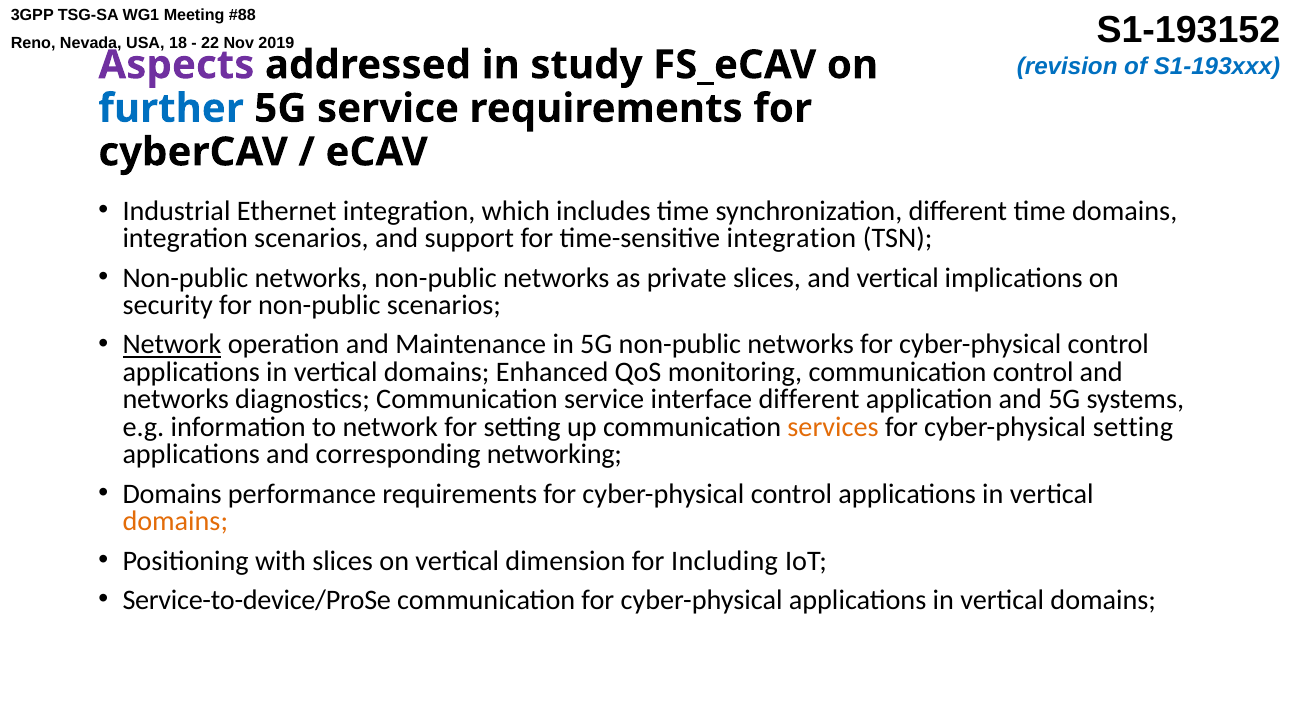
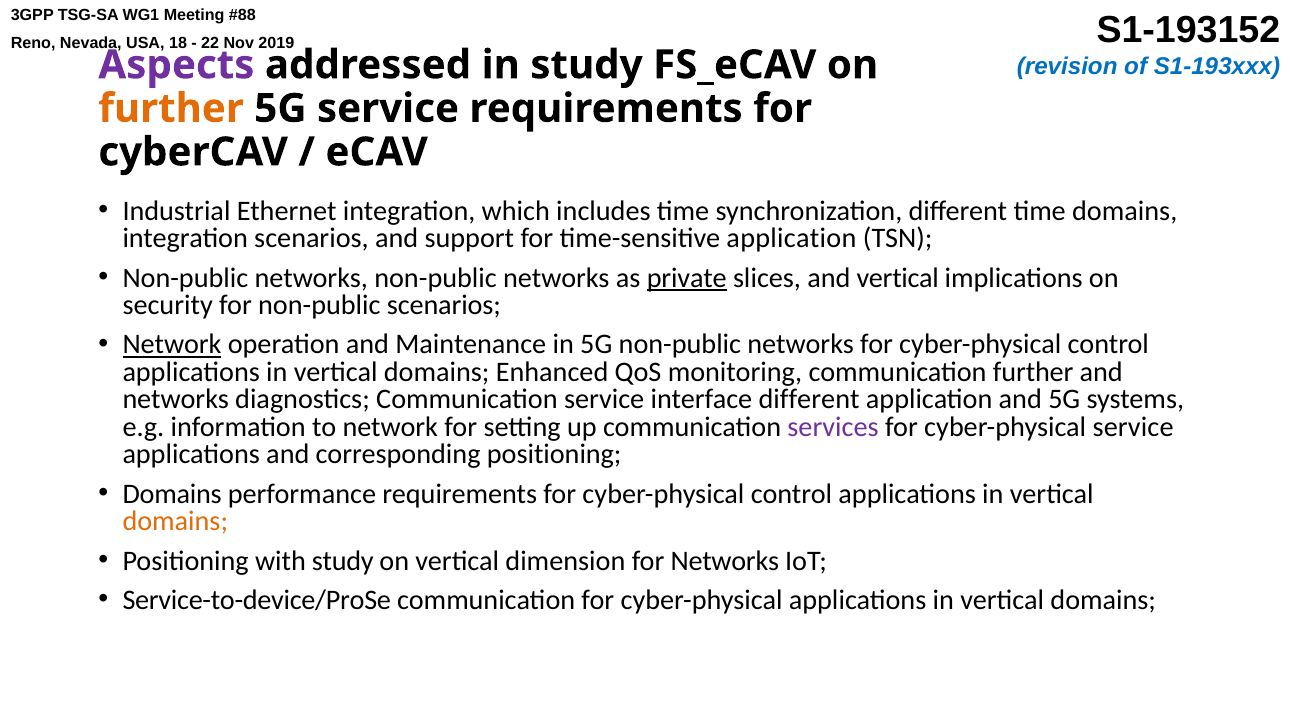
further at (171, 108) colour: blue -> orange
time-sensitive integration: integration -> application
private underline: none -> present
communication control: control -> further
services colour: orange -> purple
cyber-physical setting: setting -> service
corresponding networking: networking -> positioning
with slices: slices -> study
for Including: Including -> Networks
